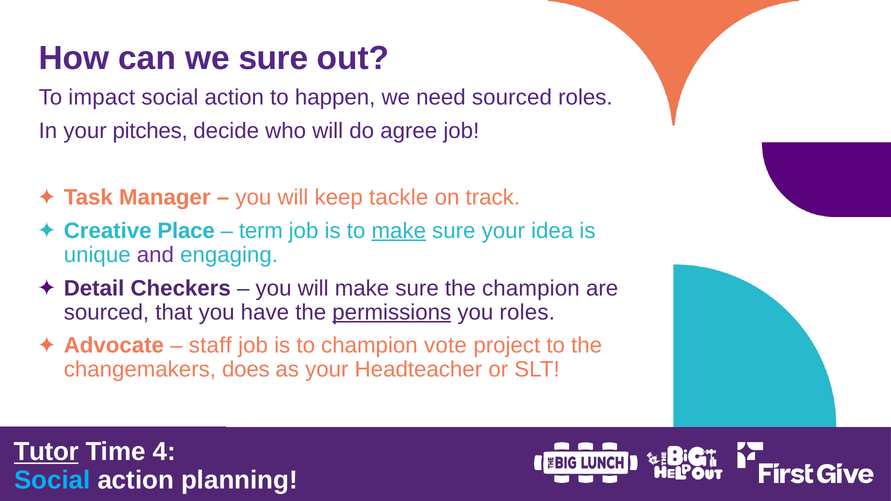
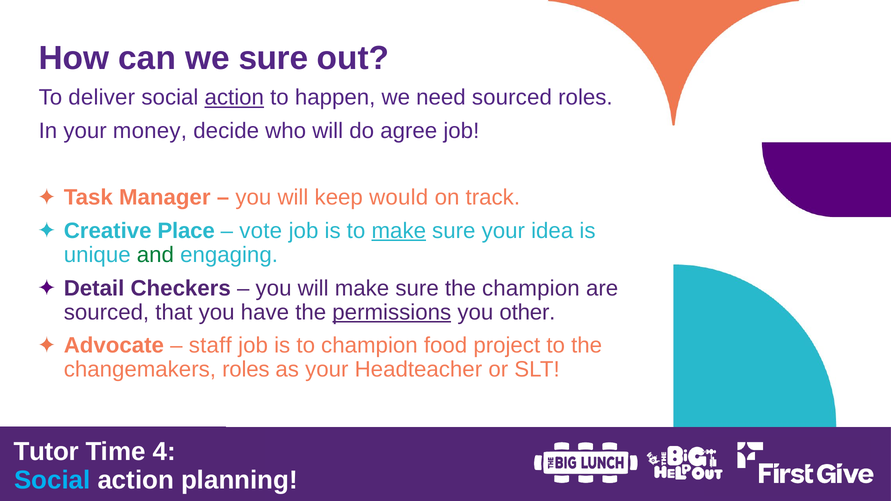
impact: impact -> deliver
action at (234, 98) underline: none -> present
pitches: pitches -> money
tackle: tackle -> would
term: term -> vote
and colour: purple -> green
you roles: roles -> other
vote: vote -> food
changemakers does: does -> roles
Tutor underline: present -> none
